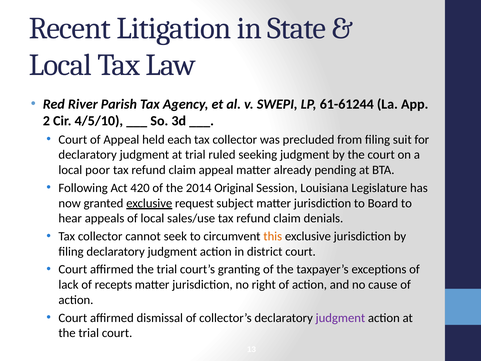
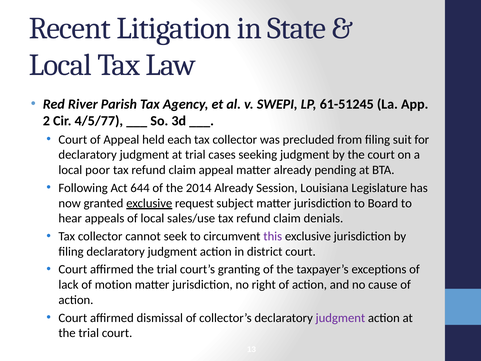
61-61244: 61-61244 -> 61-51245
4/5/10: 4/5/10 -> 4/5/77
ruled: ruled -> cases
420: 420 -> 644
2014 Original: Original -> Already
this colour: orange -> purple
recepts: recepts -> motion
